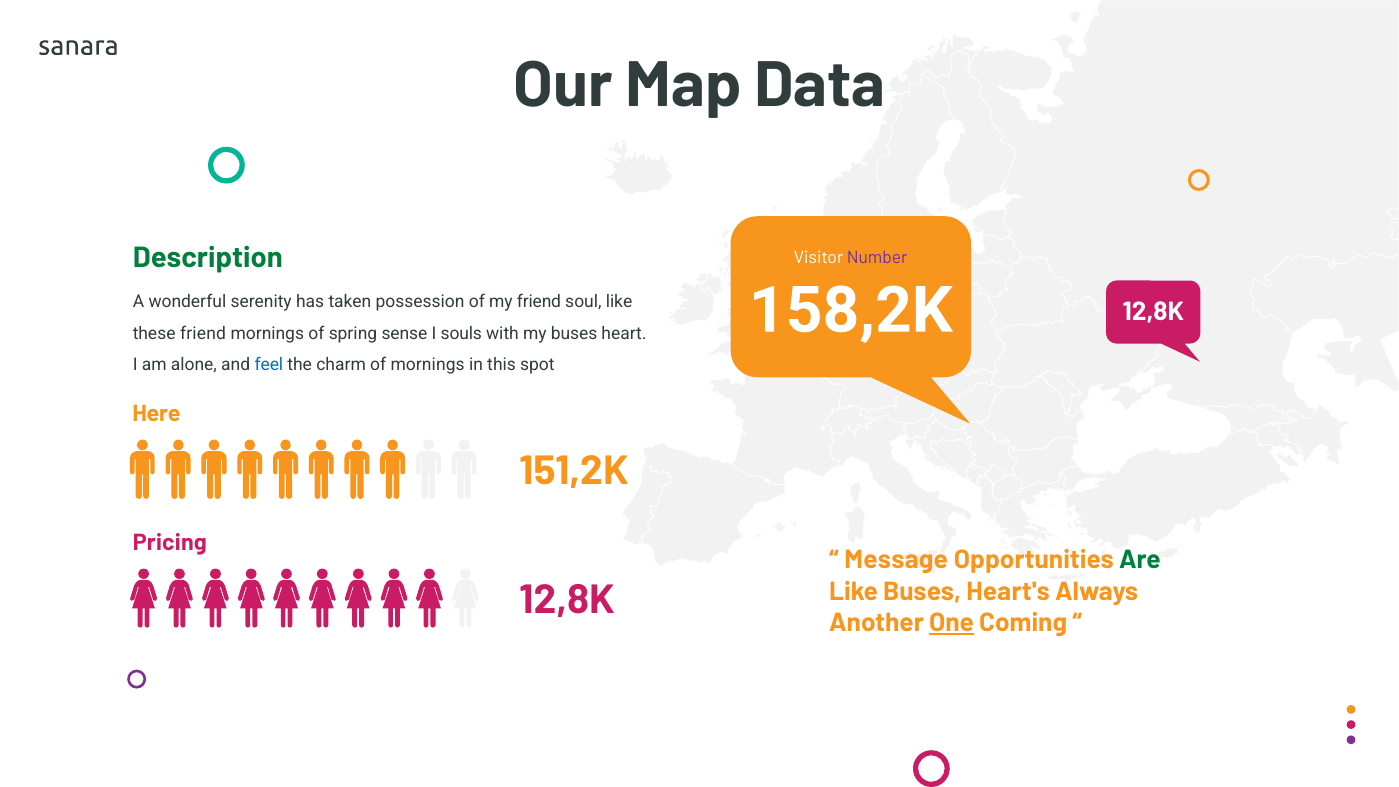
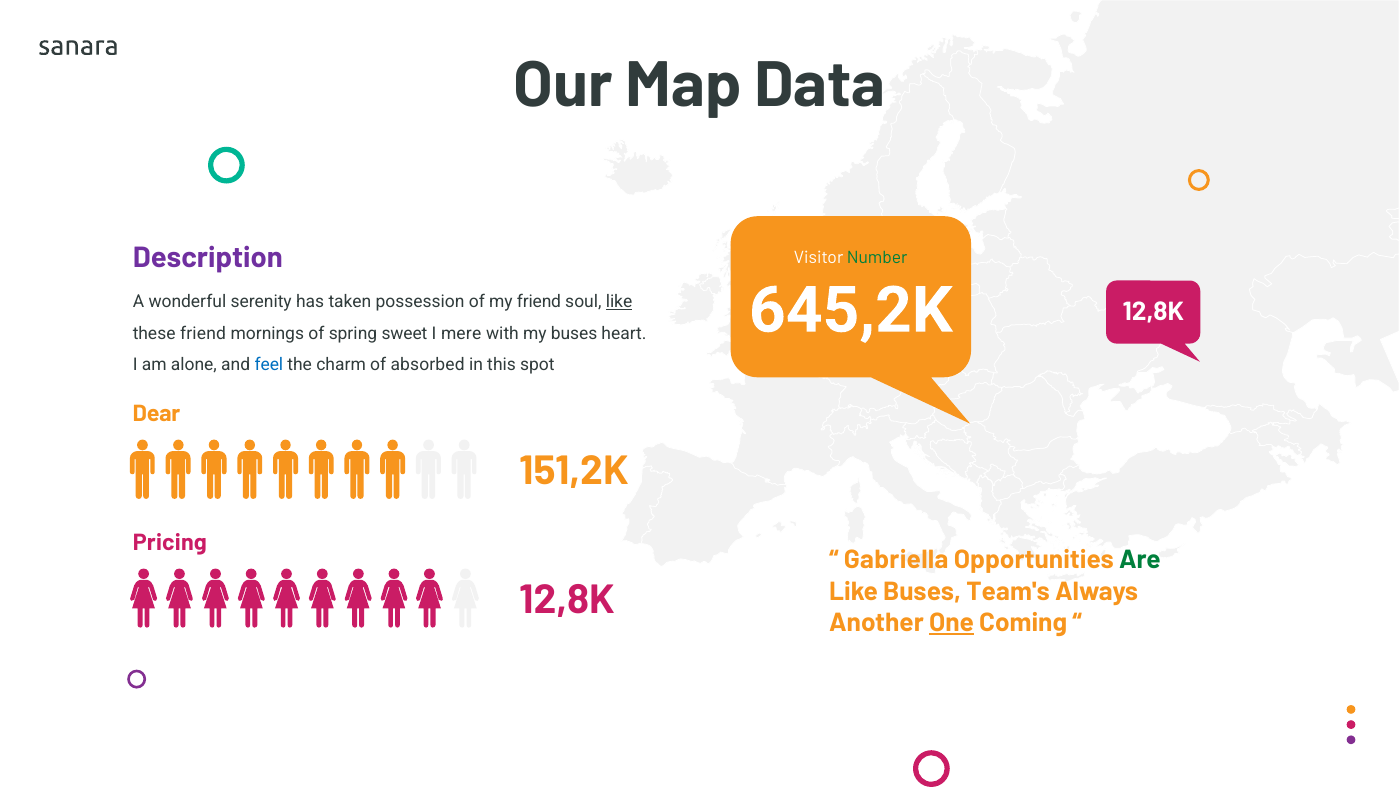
Description colour: green -> purple
Number colour: purple -> green
158,2K: 158,2K -> 645,2K
like at (619, 302) underline: none -> present
sense: sense -> sweet
souls: souls -> mere
of mornings: mornings -> absorbed
Here: Here -> Dear
Message: Message -> Gabriella
Heart's: Heart's -> Team's
